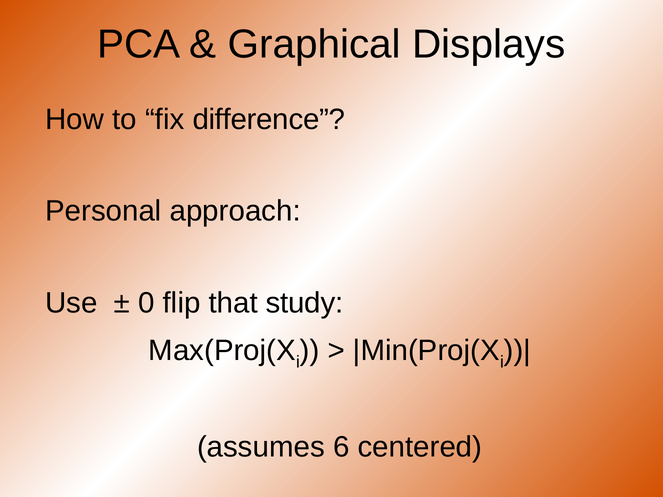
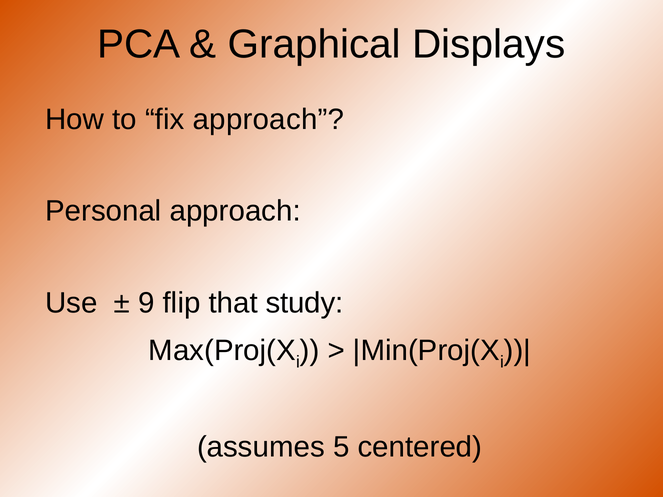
fix difference: difference -> approach
0: 0 -> 9
6: 6 -> 5
